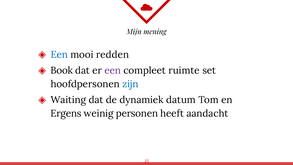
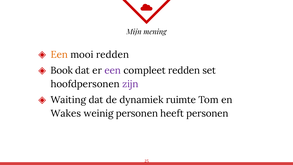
Een at (59, 55) colour: blue -> orange
compleet ruimte: ruimte -> redden
zijn colour: blue -> purple
datum: datum -> ruimte
Ergens: Ergens -> Wakes
heeft aandacht: aandacht -> personen
